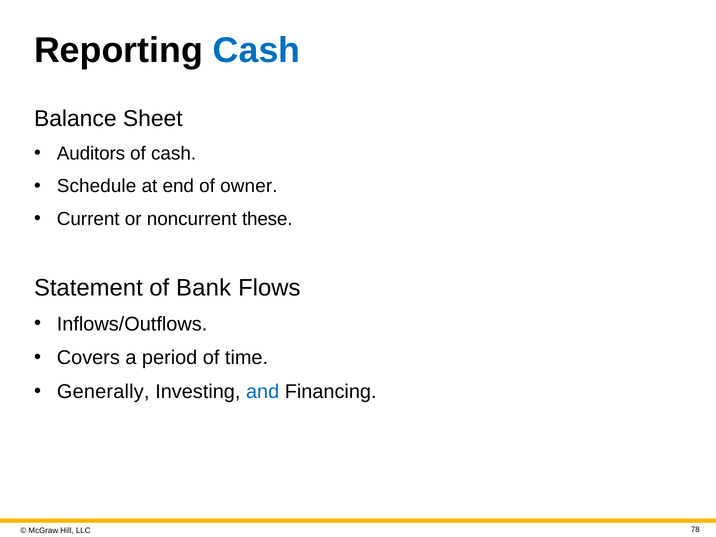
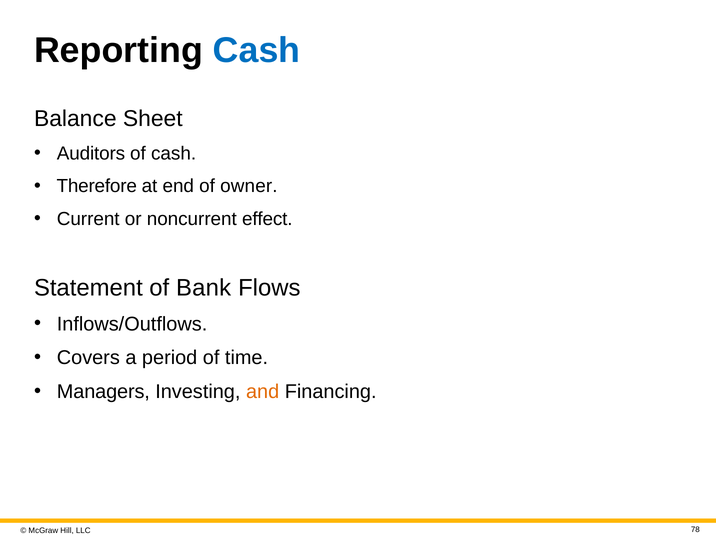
Schedule: Schedule -> Therefore
these: these -> effect
Generally: Generally -> Managers
and colour: blue -> orange
